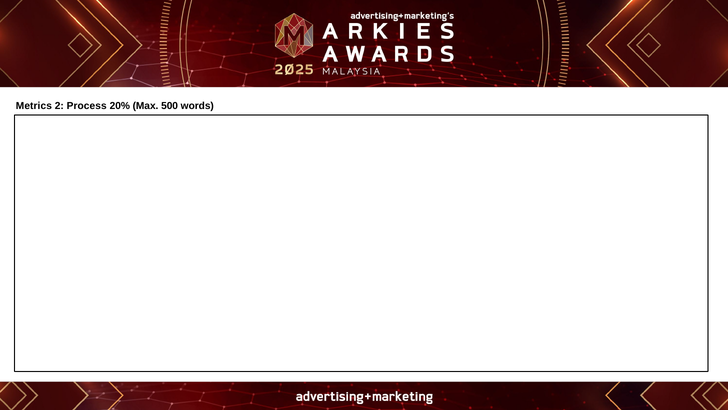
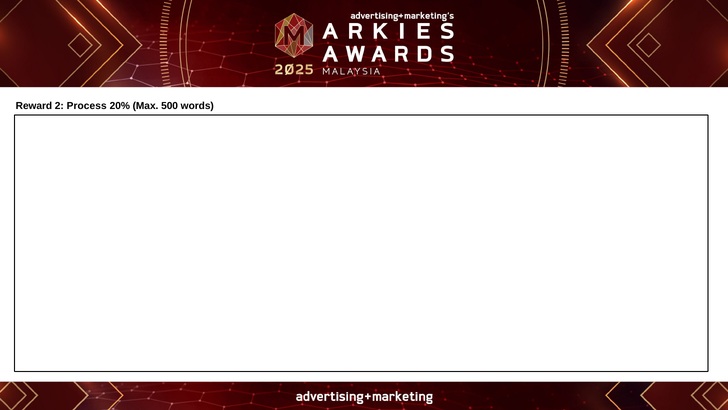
Metrics: Metrics -> Reward
